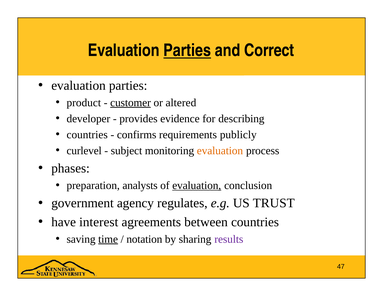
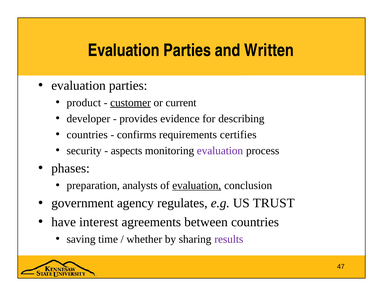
Parties at (187, 50) underline: present -> none
Correct: Correct -> Written
altered: altered -> current
publicly: publicly -> certifies
curlevel: curlevel -> security
subject: subject -> aspects
evaluation at (220, 151) colour: orange -> purple
time underline: present -> none
notation: notation -> whether
